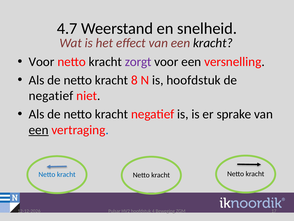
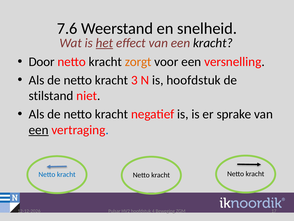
4.7: 4.7 -> 7.6
het underline: none -> present
Voor at (42, 62): Voor -> Door
zorgt colour: purple -> orange
8: 8 -> 3
negatief at (51, 96): negatief -> stilstand
